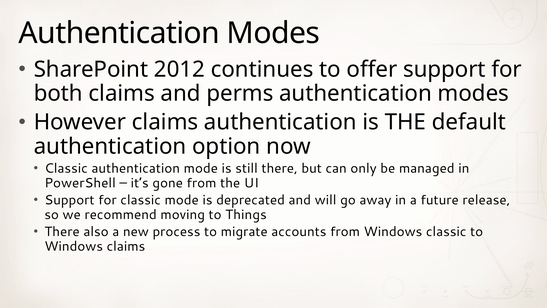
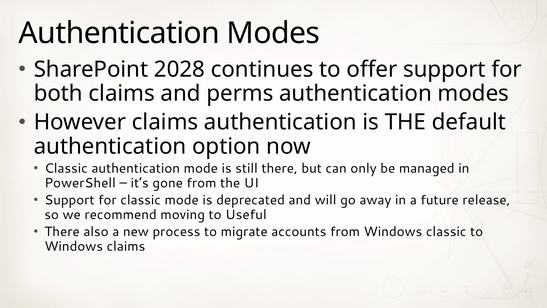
2012: 2012 -> 2028
Things: Things -> Useful
